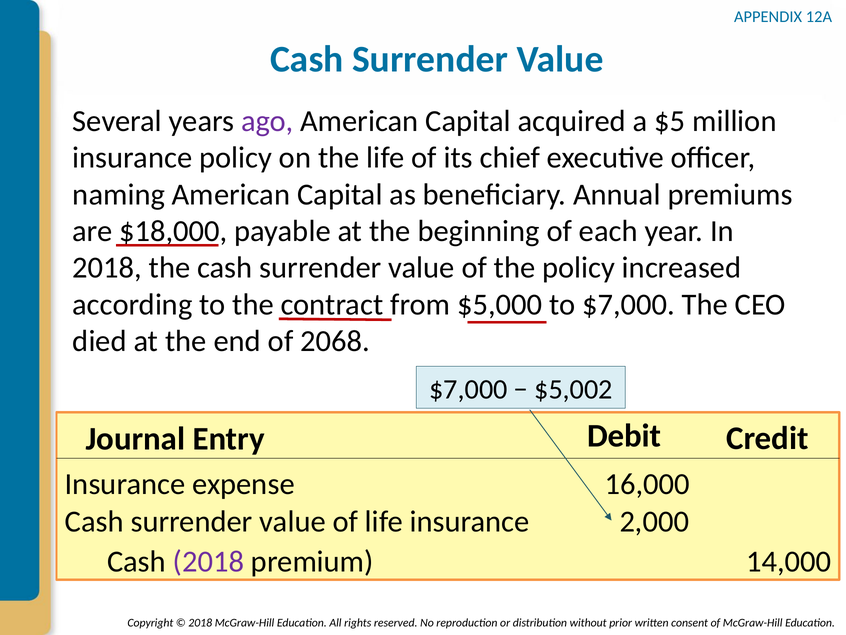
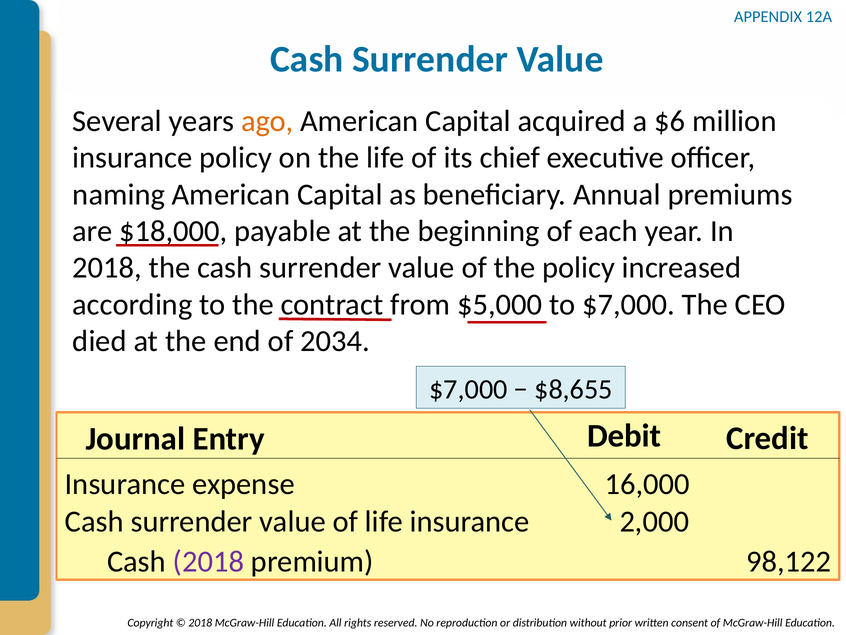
ago colour: purple -> orange
$5: $5 -> $6
2068: 2068 -> 2034
$5,002: $5,002 -> $8,655
14,000: 14,000 -> 98,122
